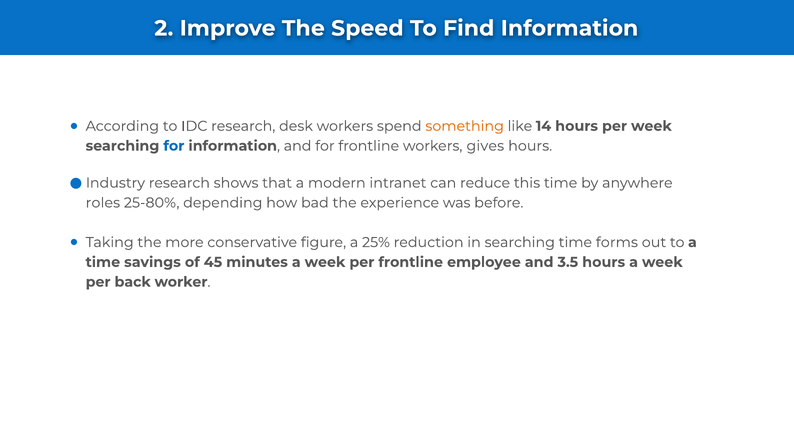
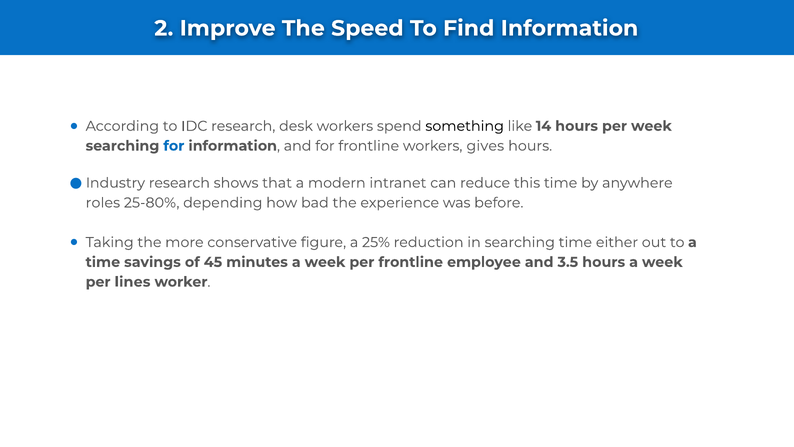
something colour: orange -> black
forms: forms -> either
back: back -> lines
